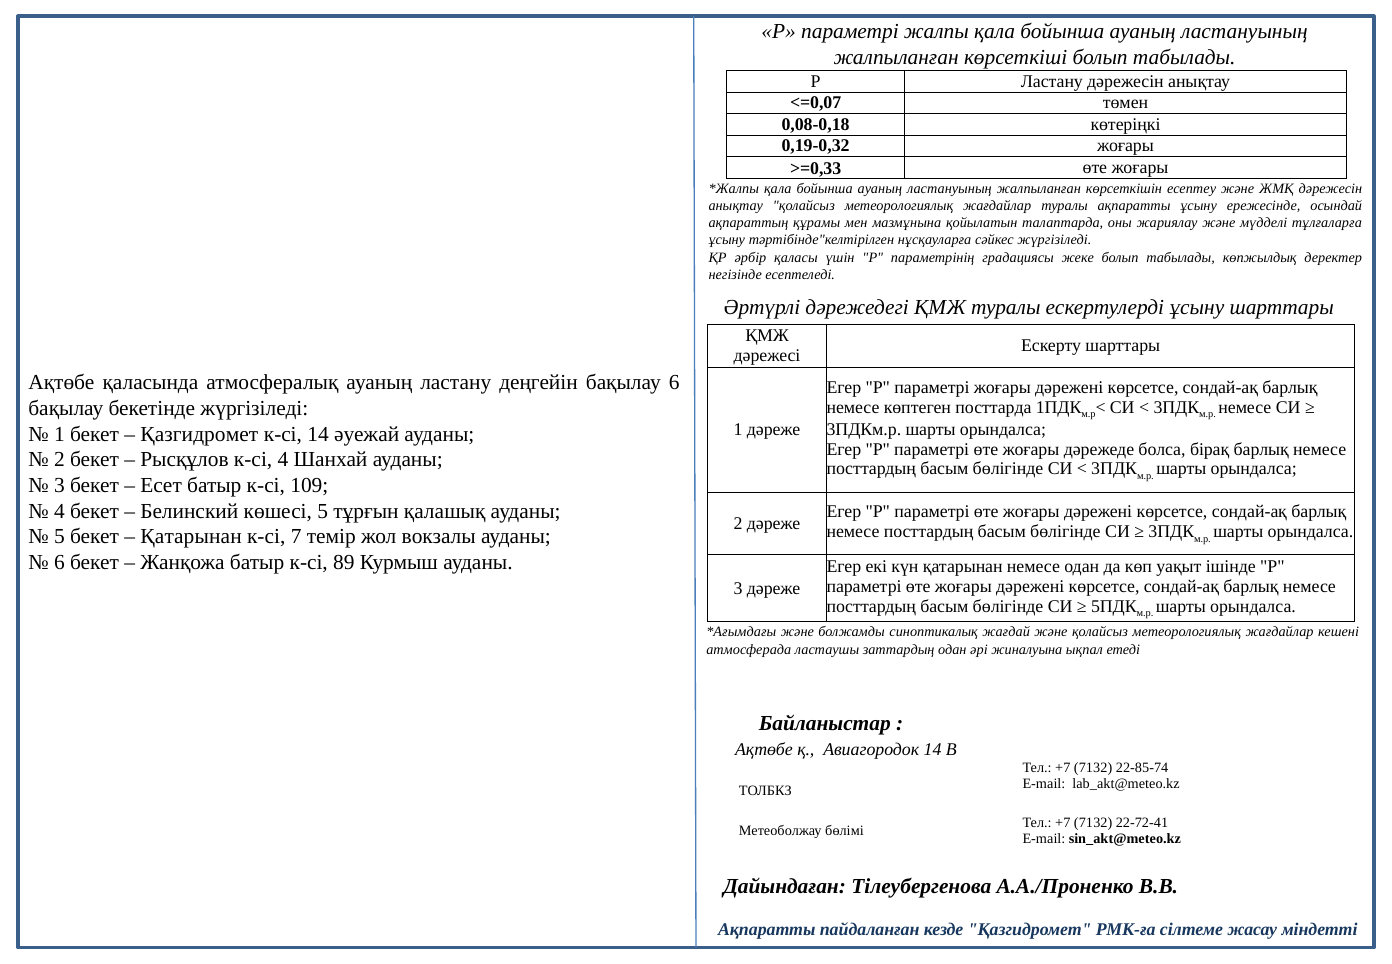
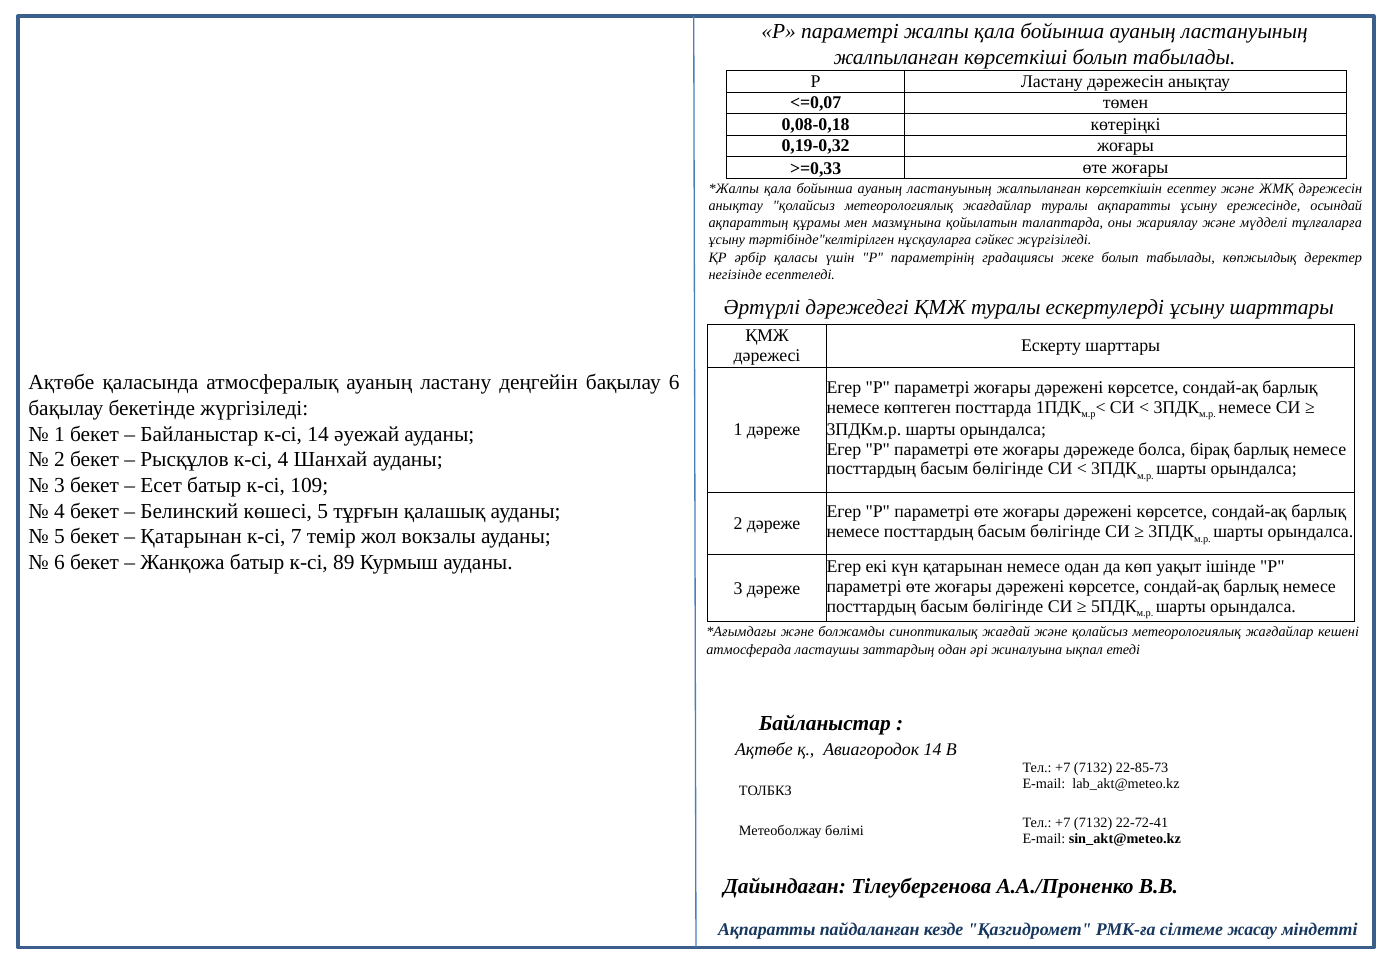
Қазгидромет at (199, 434): Қазгидромет -> Байланыстар
22-85-74: 22-85-74 -> 22-85-73
